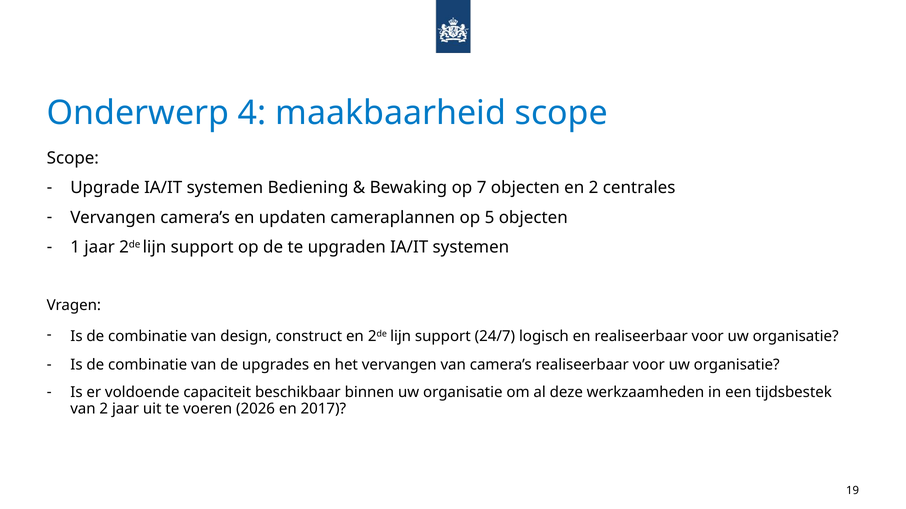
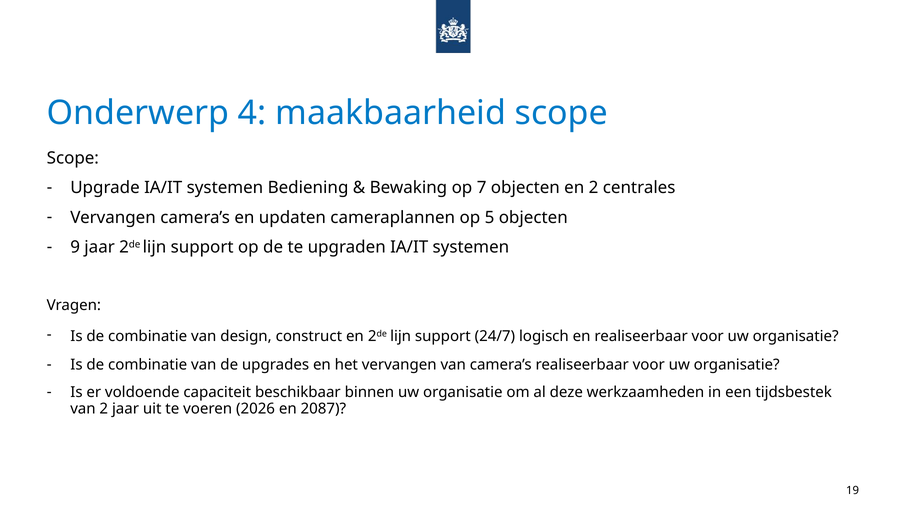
1: 1 -> 9
2017: 2017 -> 2087
